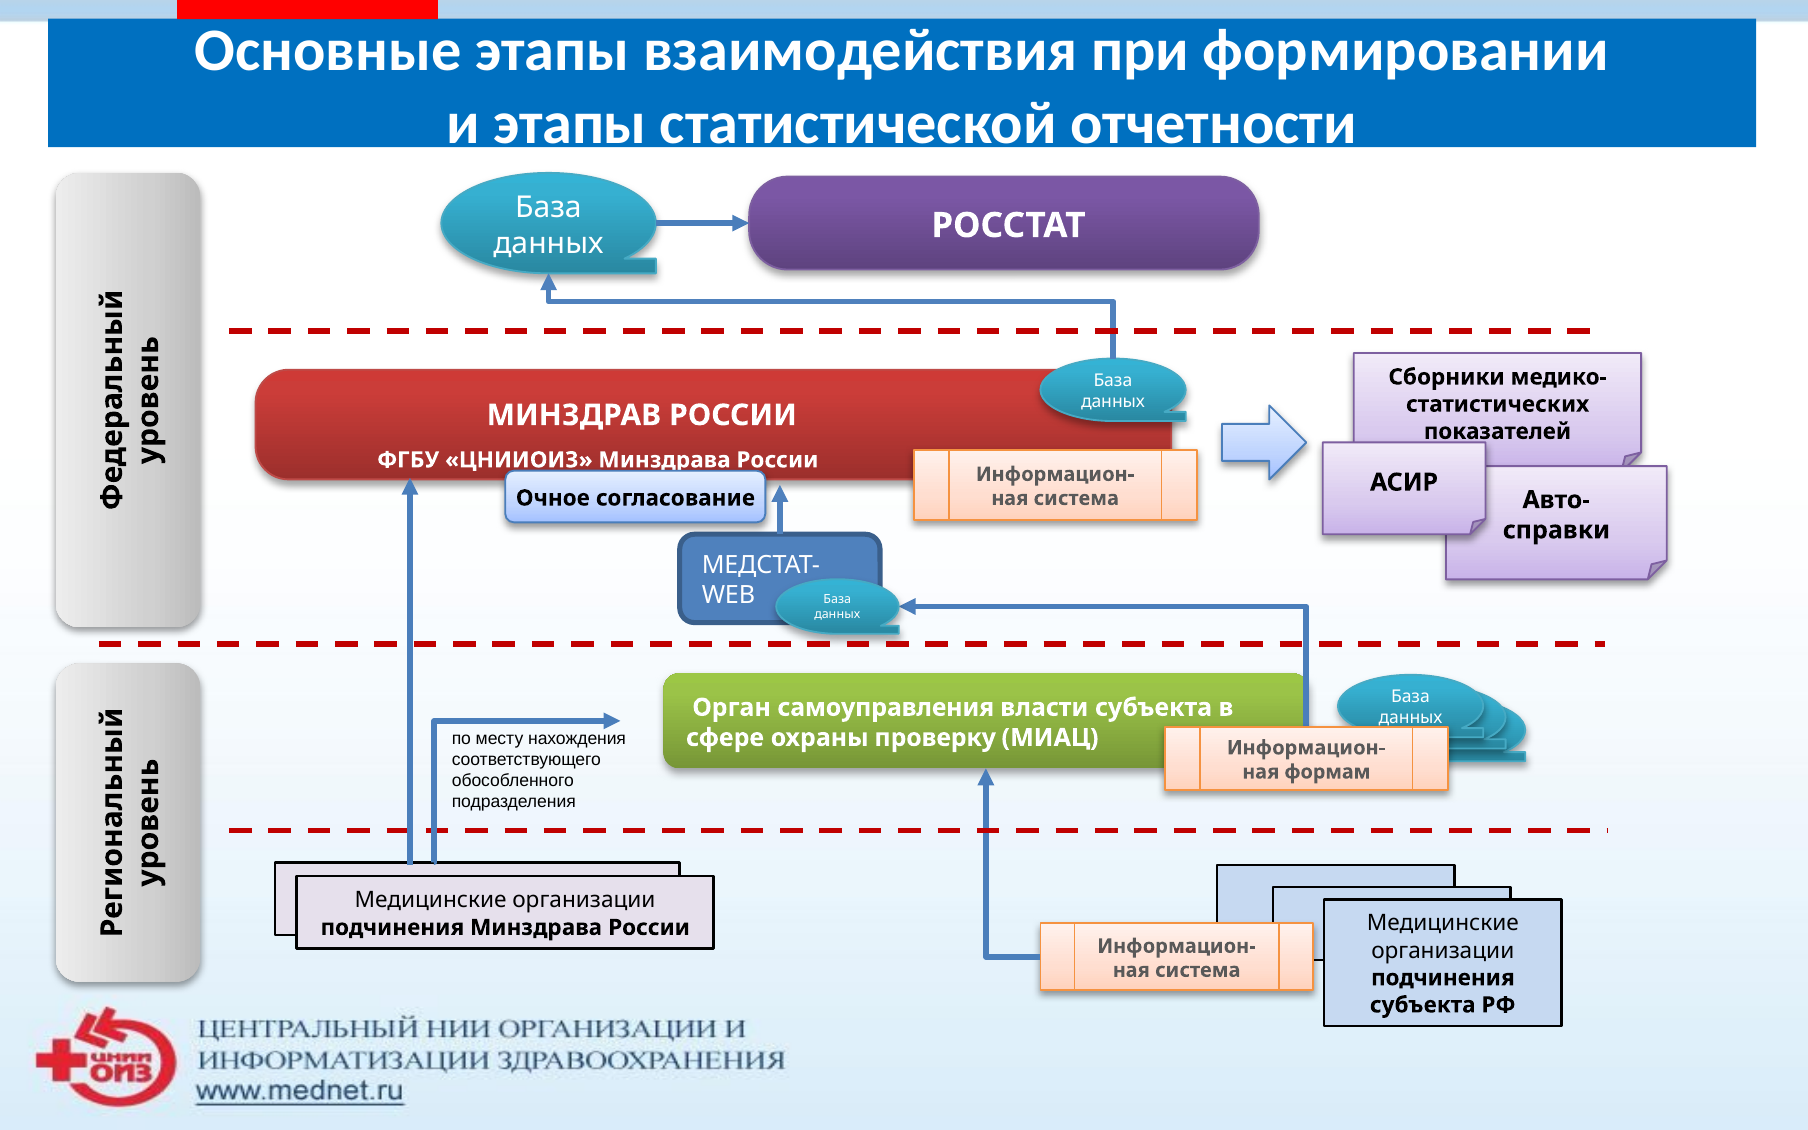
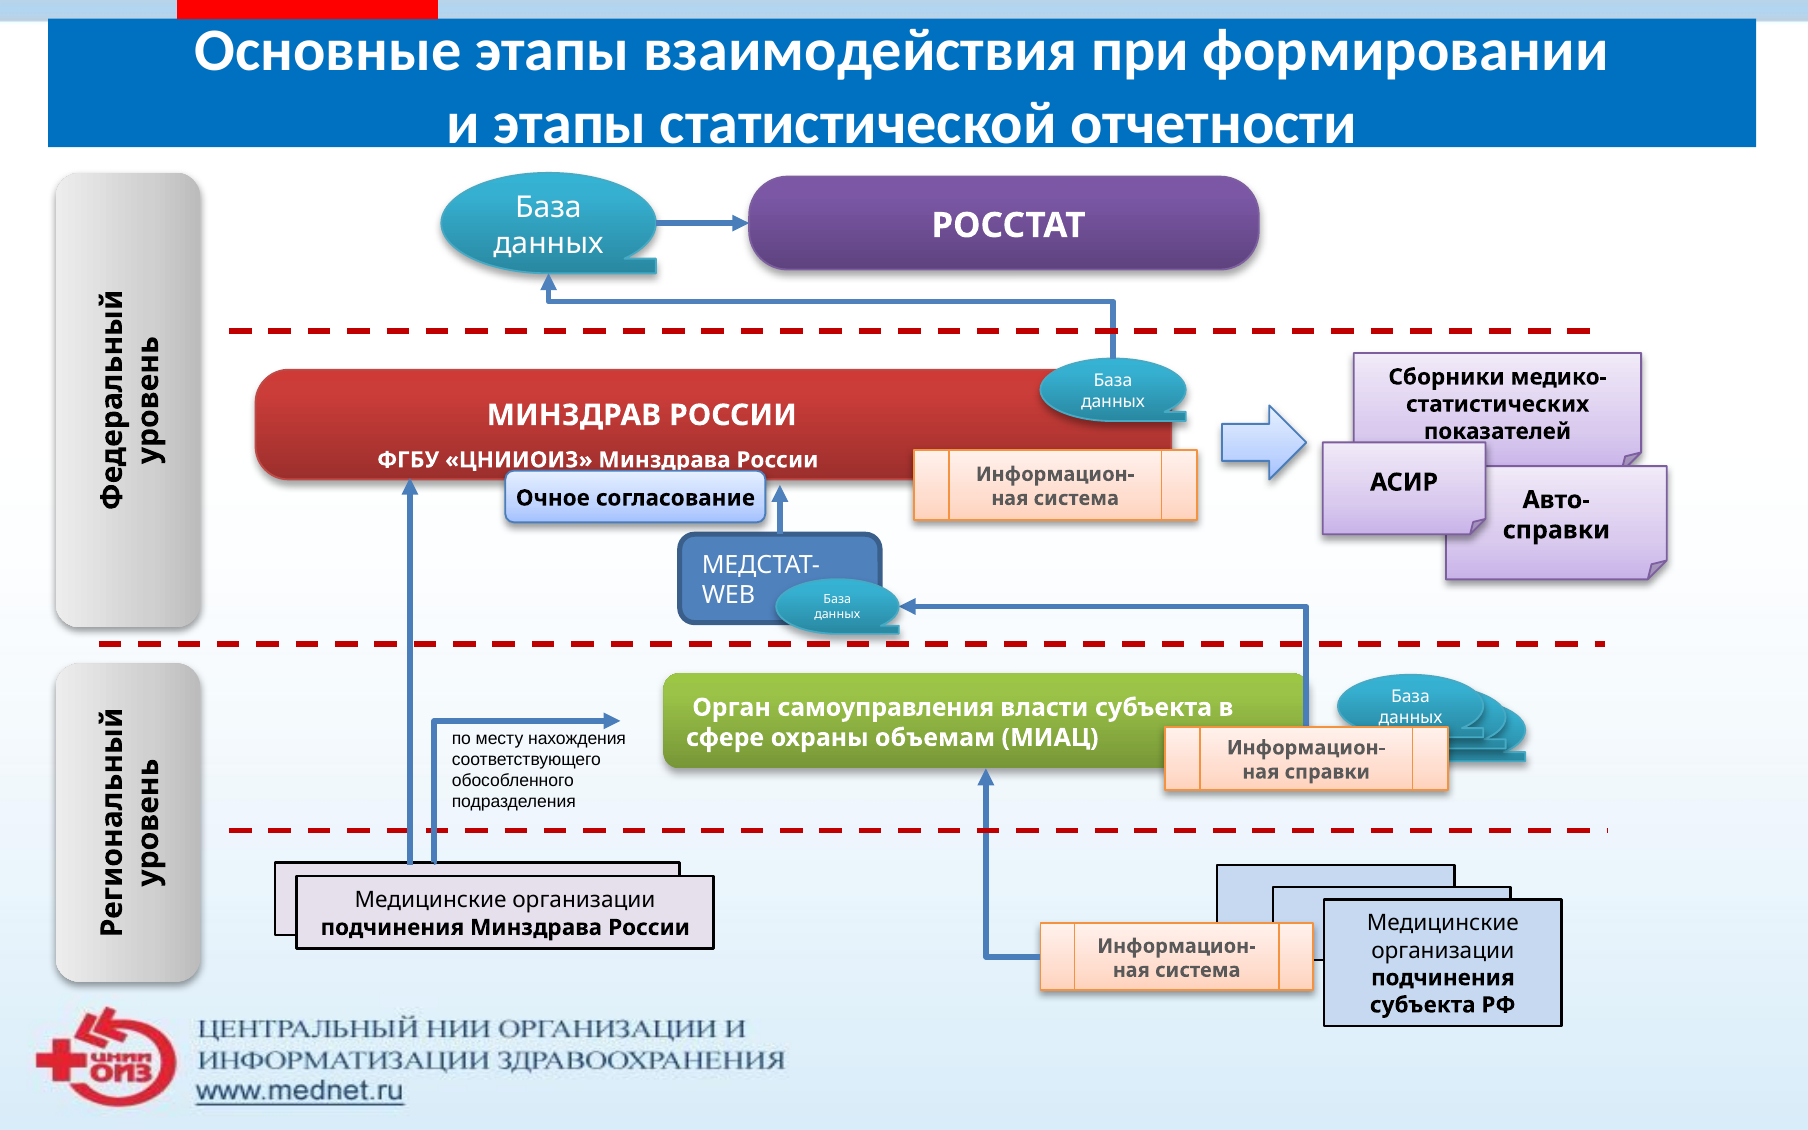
проверку: проверку -> объемам
формам at (1327, 772): формам -> справки
